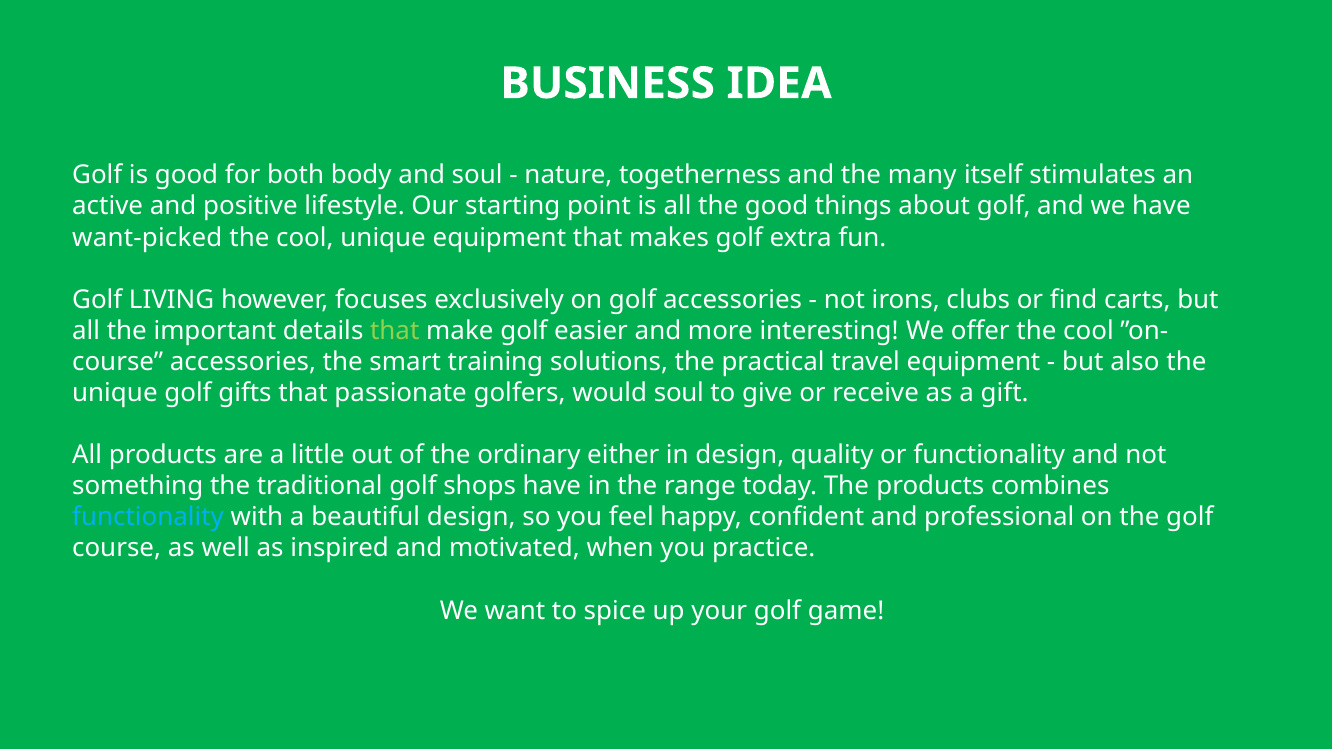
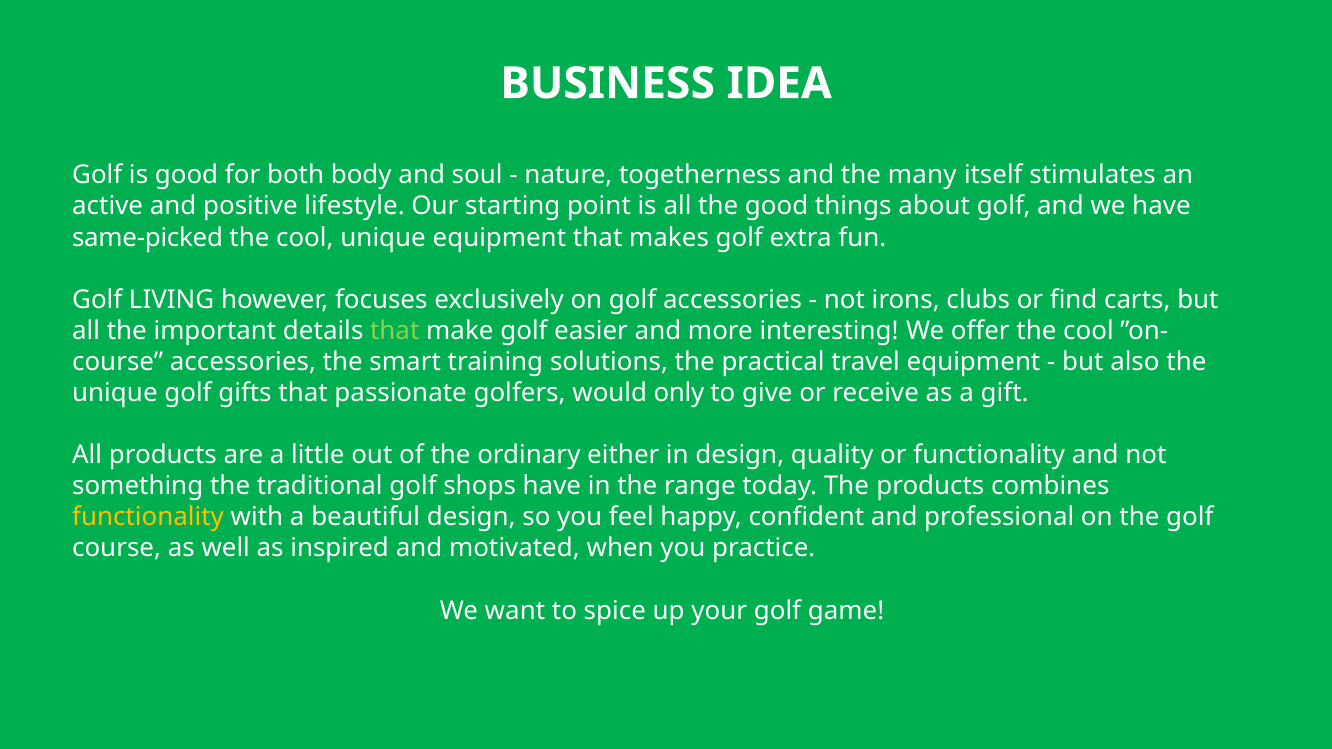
want-picked: want-picked -> same-picked
would soul: soul -> only
functionality at (148, 517) colour: light blue -> yellow
